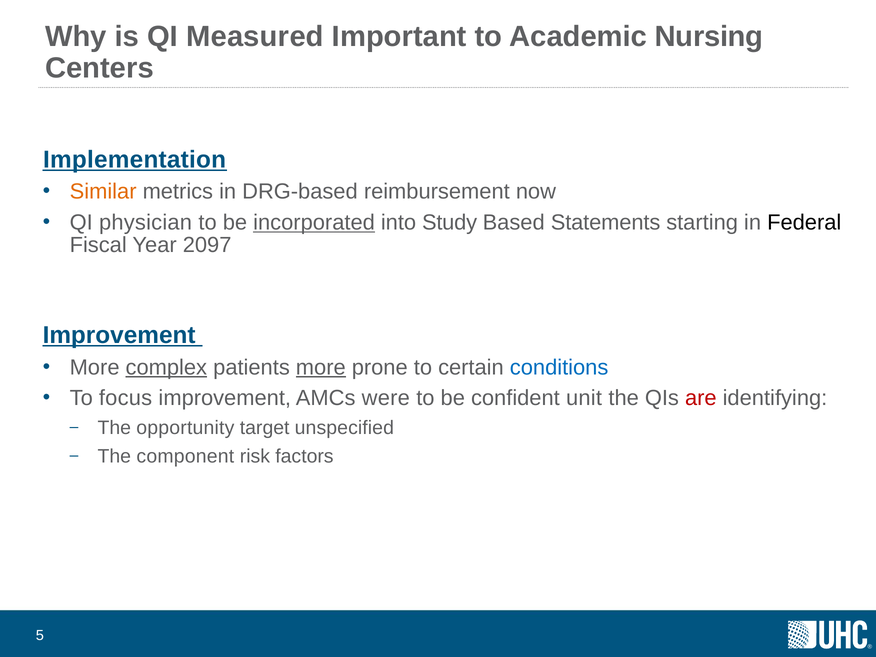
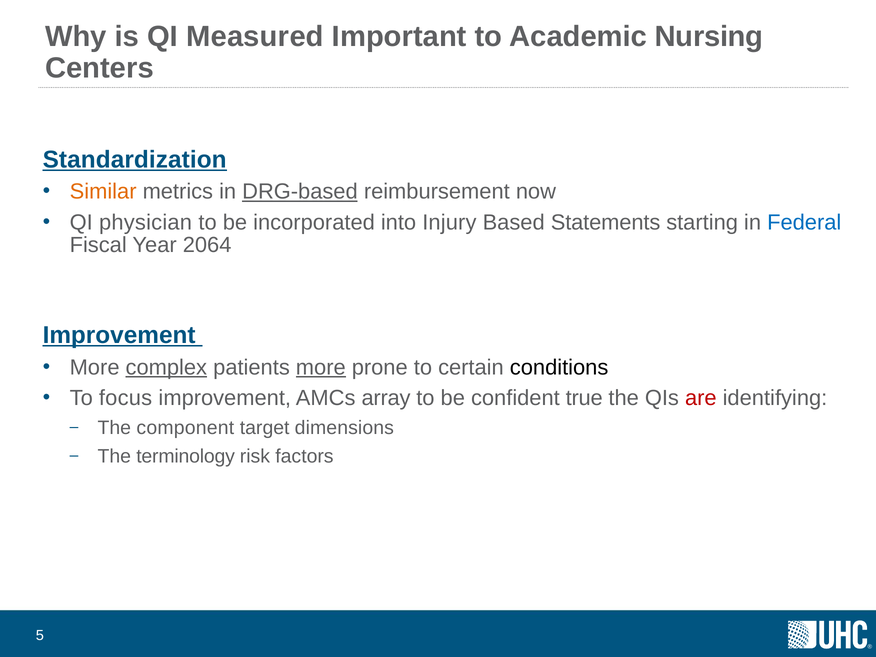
Implementation: Implementation -> Standardization
DRG-based underline: none -> present
incorporated underline: present -> none
Study: Study -> Injury
Federal colour: black -> blue
2097: 2097 -> 2064
conditions colour: blue -> black
were: were -> array
unit: unit -> true
opportunity: opportunity -> component
unspecified: unspecified -> dimensions
component: component -> terminology
